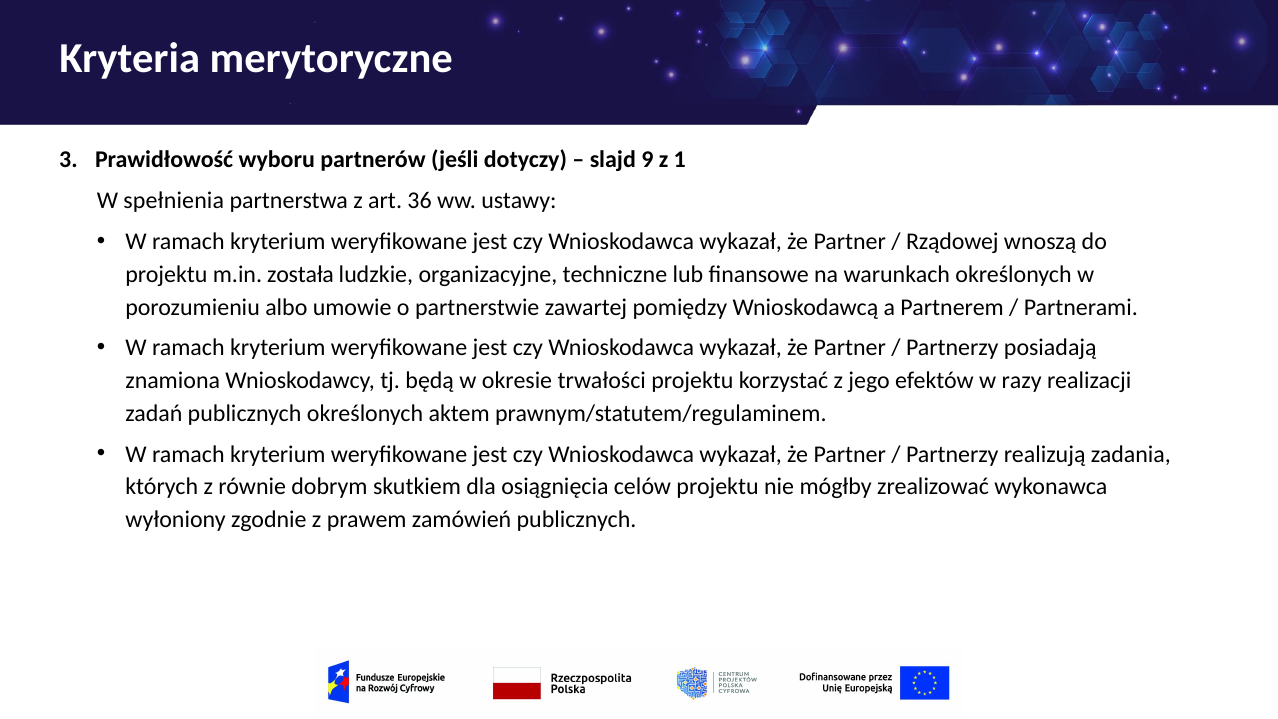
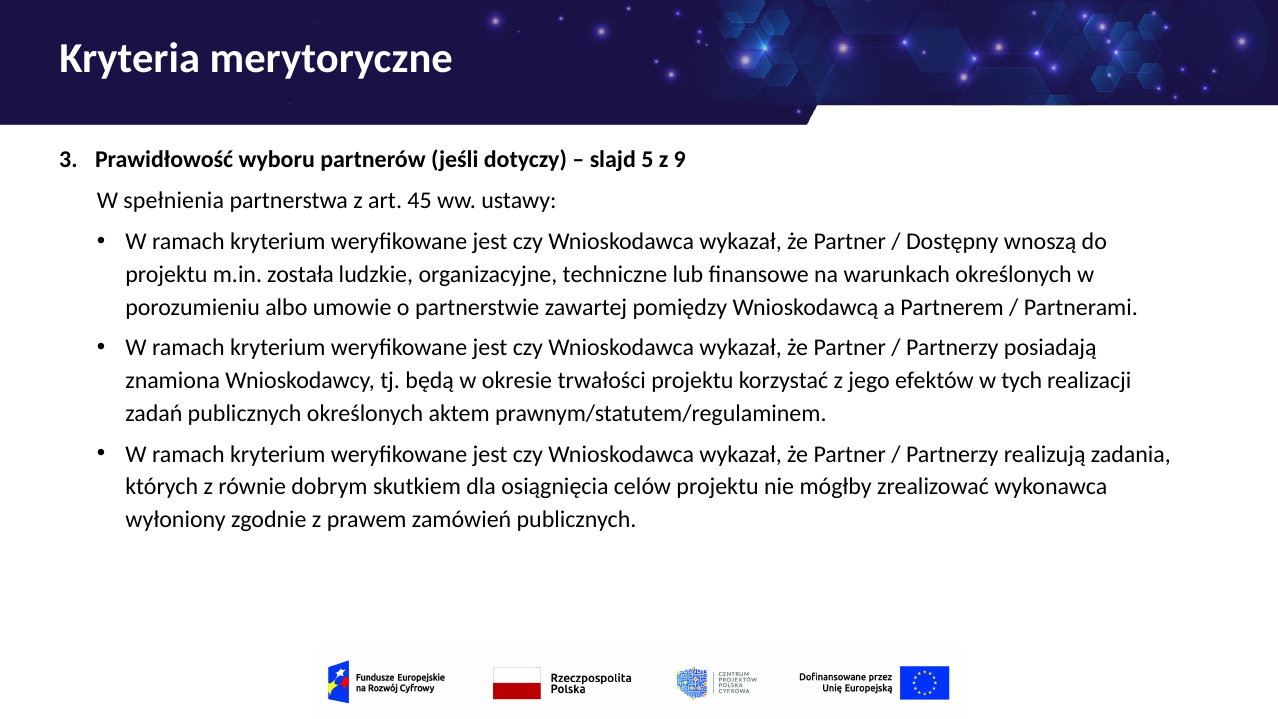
9: 9 -> 5
1: 1 -> 9
36: 36 -> 45
Rządowej: Rządowej -> Dostępny
razy: razy -> tych
